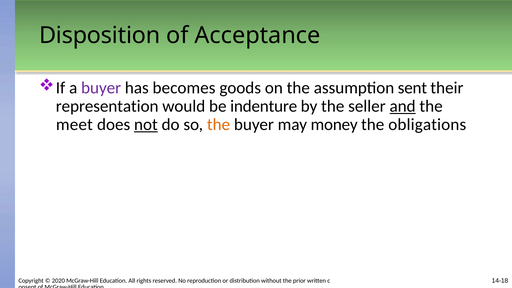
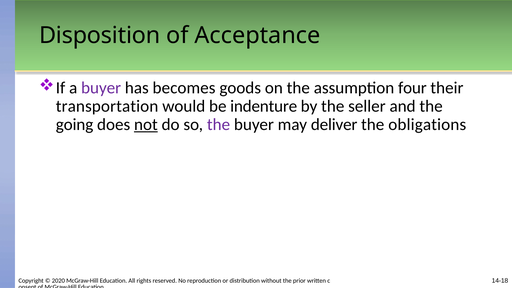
sent: sent -> four
representation: representation -> transportation
and underline: present -> none
meet: meet -> going
the at (219, 125) colour: orange -> purple
money: money -> deliver
